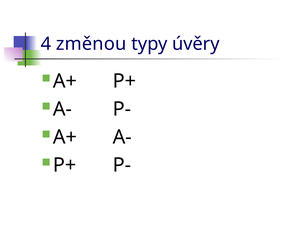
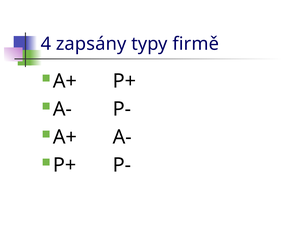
změnou: změnou -> zapsány
úvěry: úvěry -> firmě
